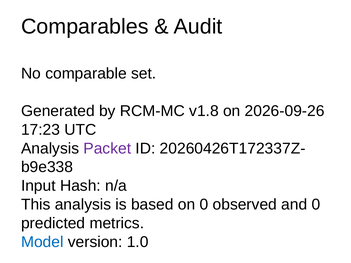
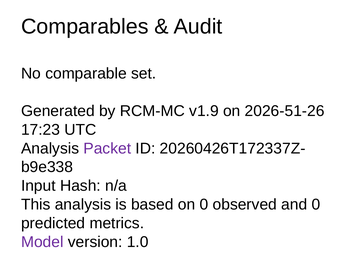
v1.8: v1.8 -> v1.9
2026-09-26: 2026-09-26 -> 2026-51-26
Model colour: blue -> purple
